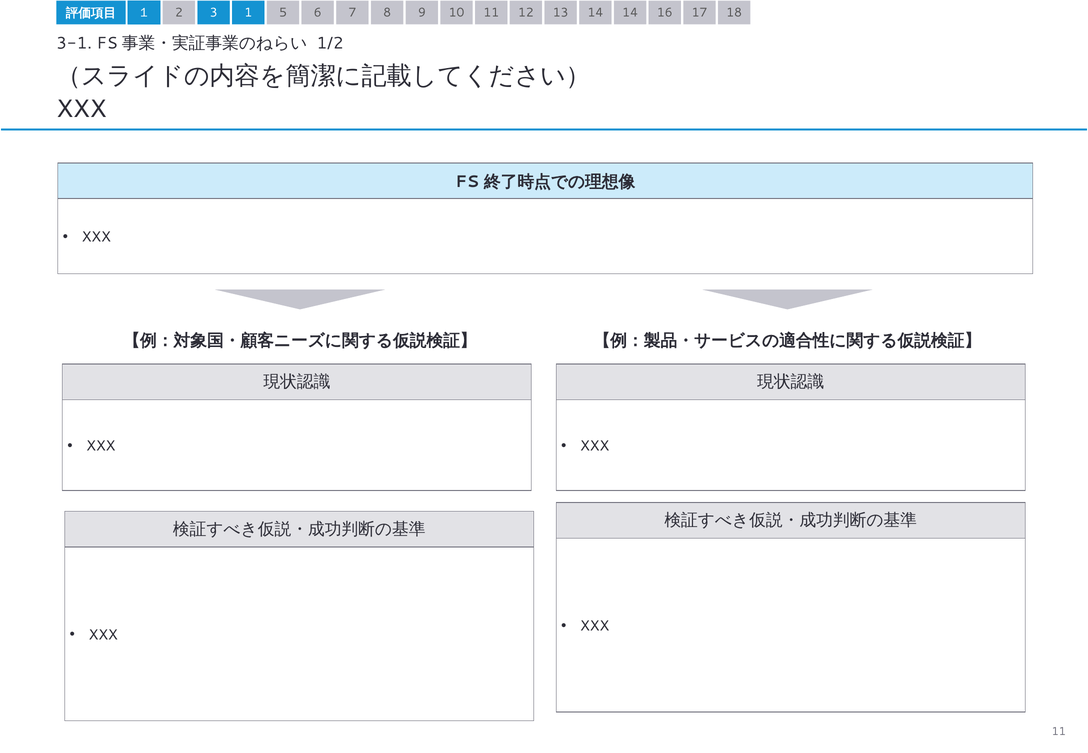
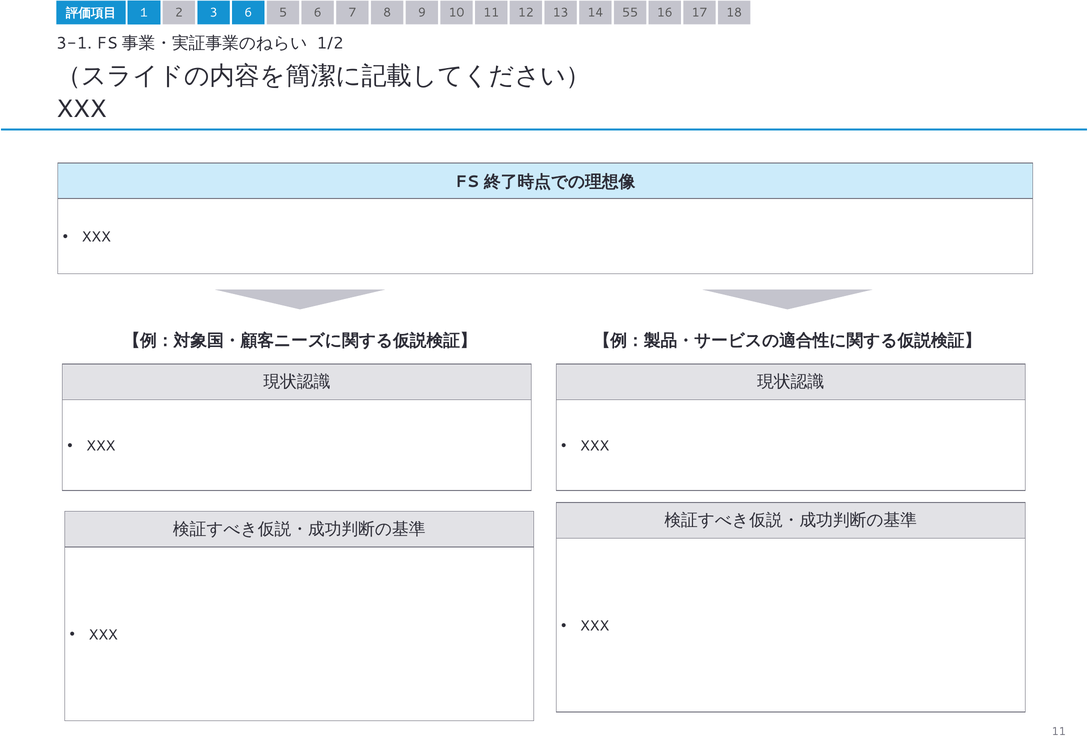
3 1: 1 -> 6
14 14: 14 -> 55
